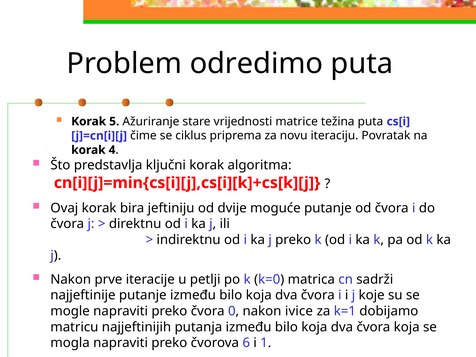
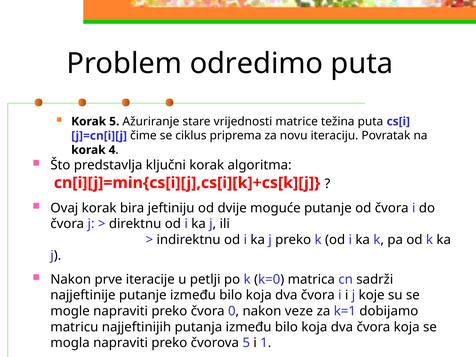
ivice: ivice -> veze
čvorova 6: 6 -> 5
